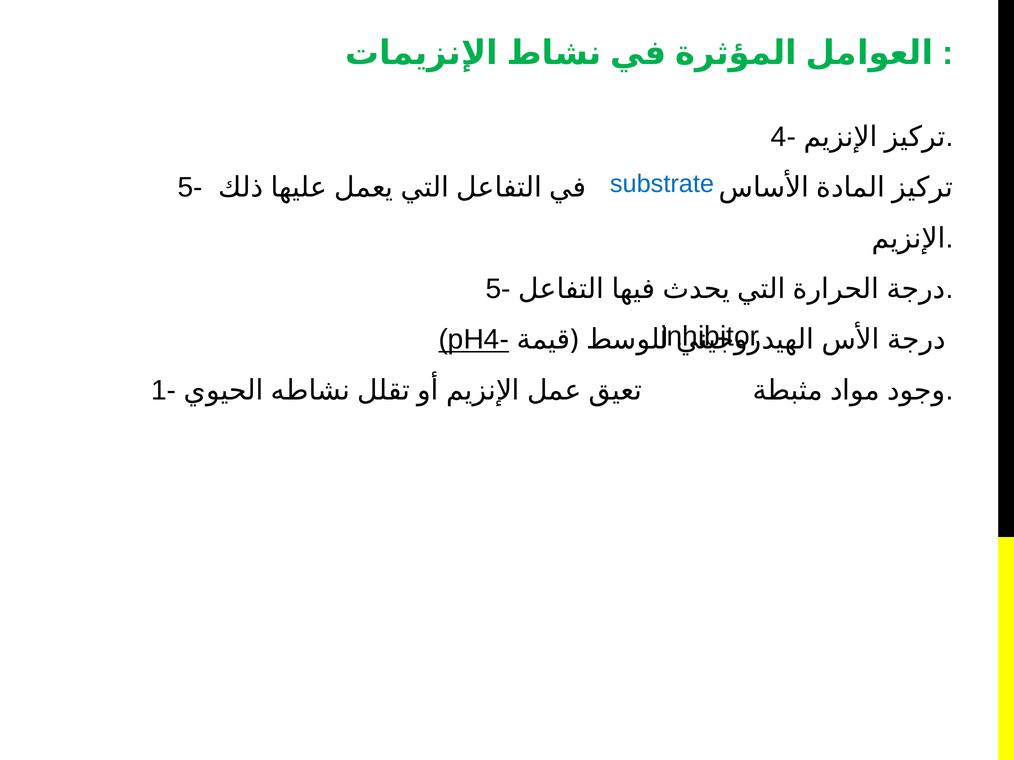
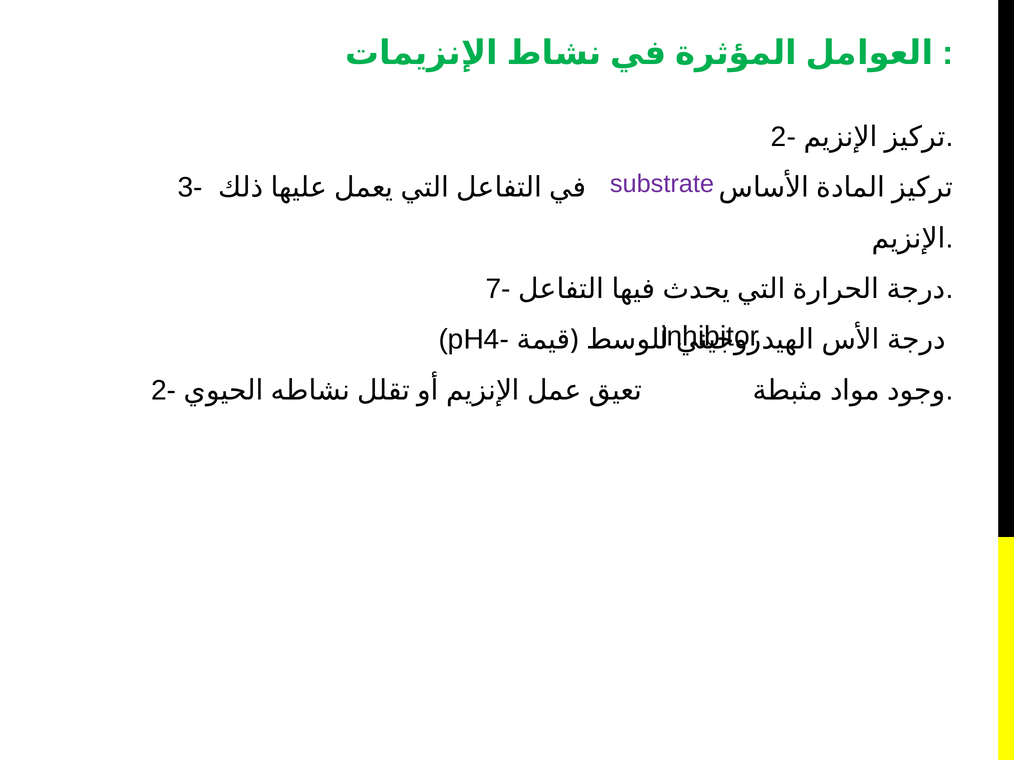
4- at (783, 137): 4- -> 2-
substrate colour: blue -> purple
5- at (190, 188): 5- -> 3-
5- at (498, 289): 5- -> 7-
pH4- underline: present -> none
1- at (164, 391): 1- -> 2-
